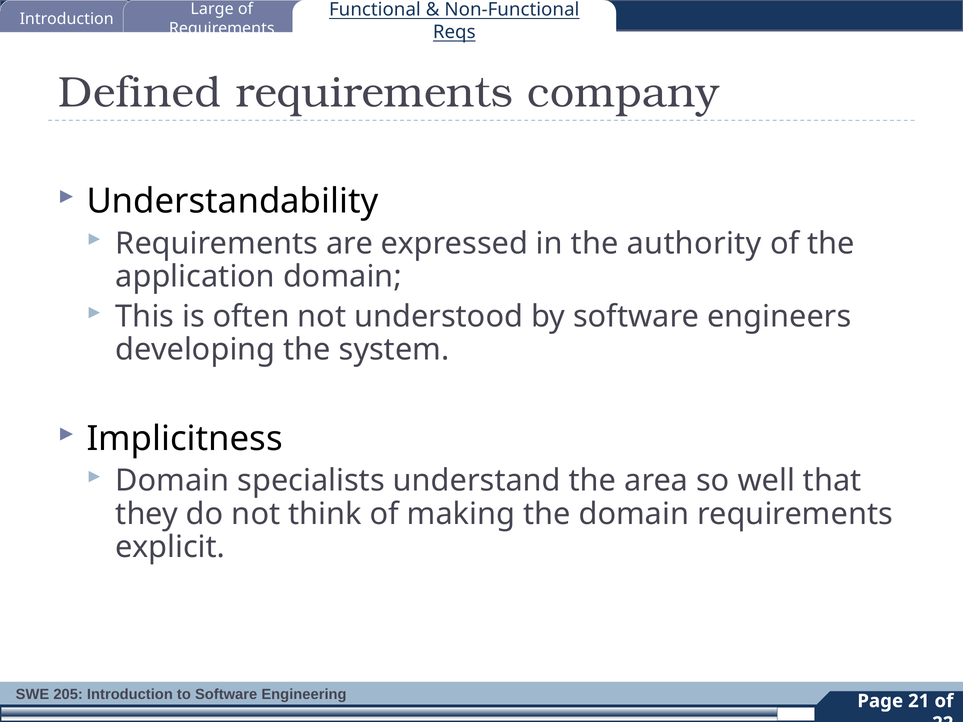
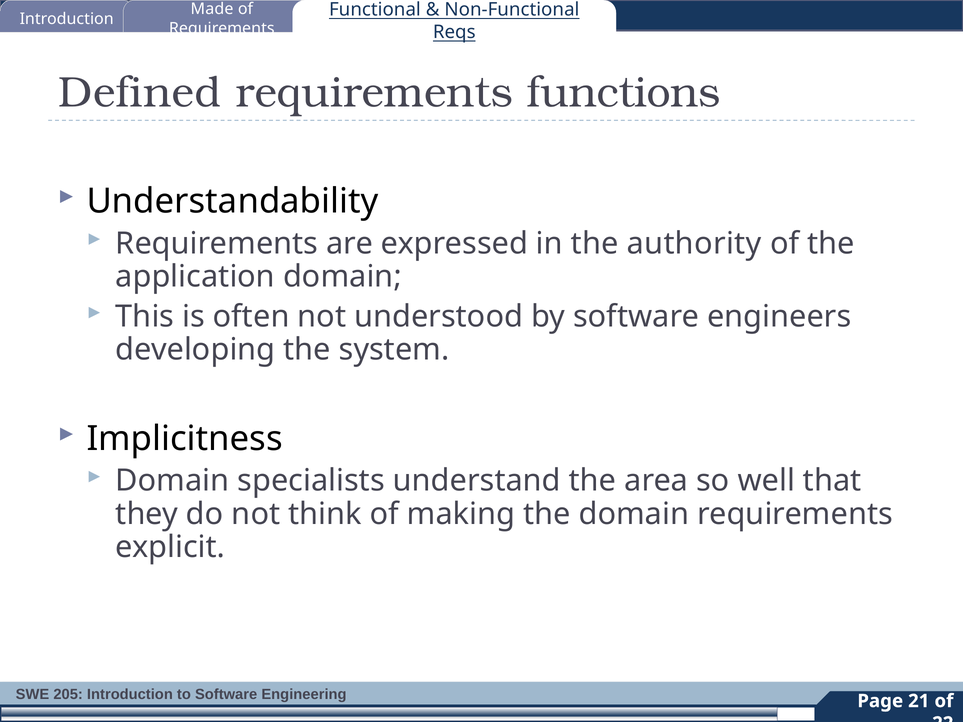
Large: Large -> Made
company: company -> functions
